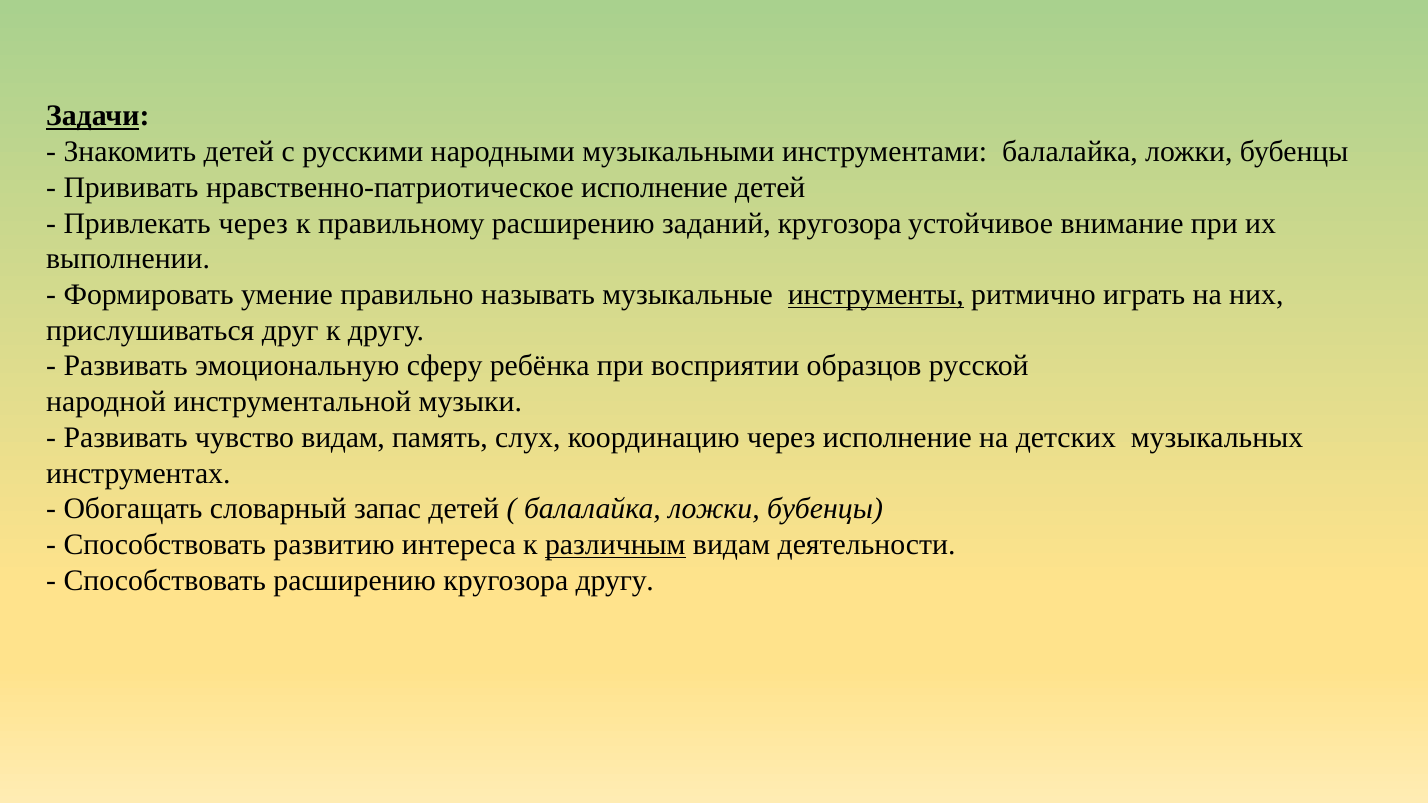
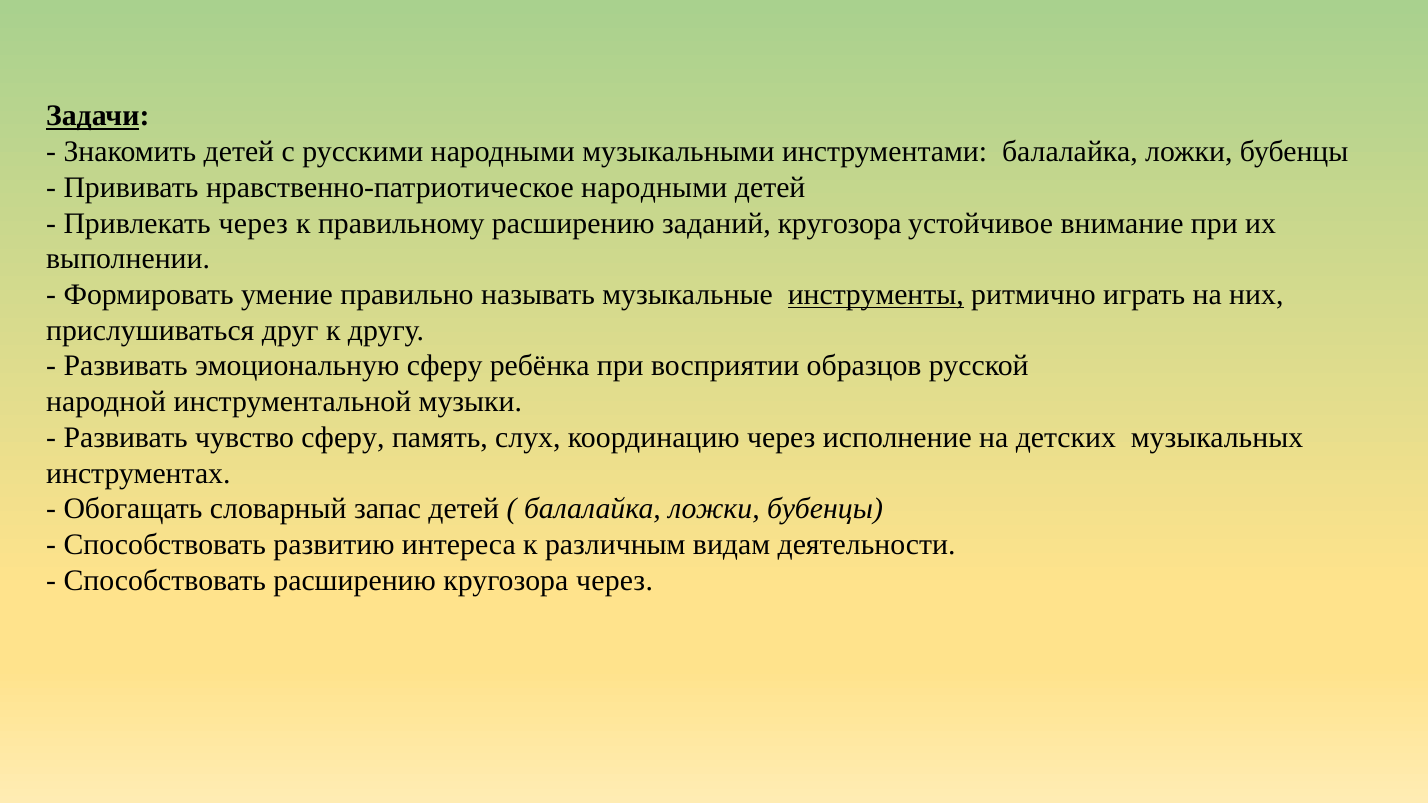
нравственно-патриотическое исполнение: исполнение -> народными
чувство видам: видам -> сферу
различным underline: present -> none
кругозора другу: другу -> через
